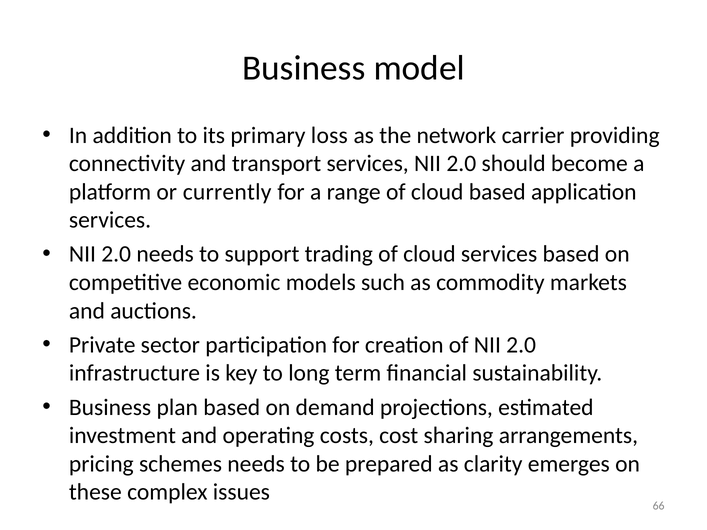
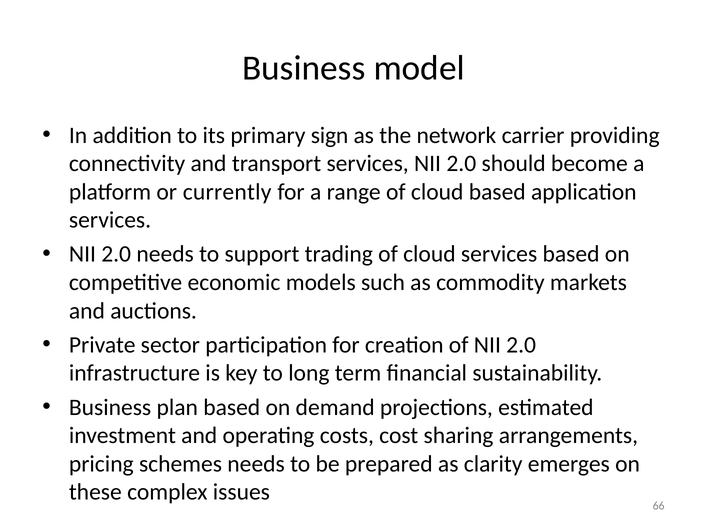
loss: loss -> sign
